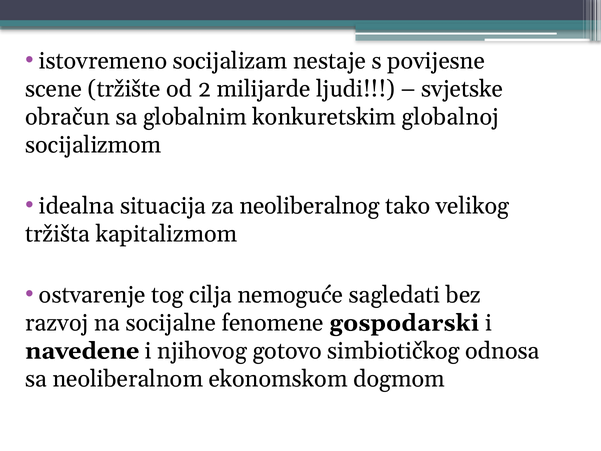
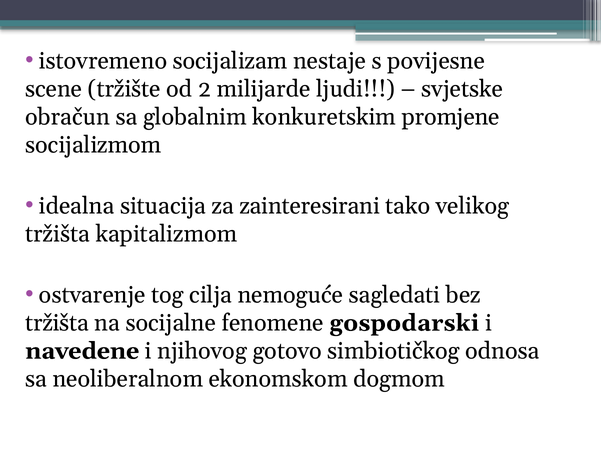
globalnoj: globalnoj -> promjene
neoliberalnog: neoliberalnog -> zainteresirani
razvoj at (57, 323): razvoj -> tržišta
